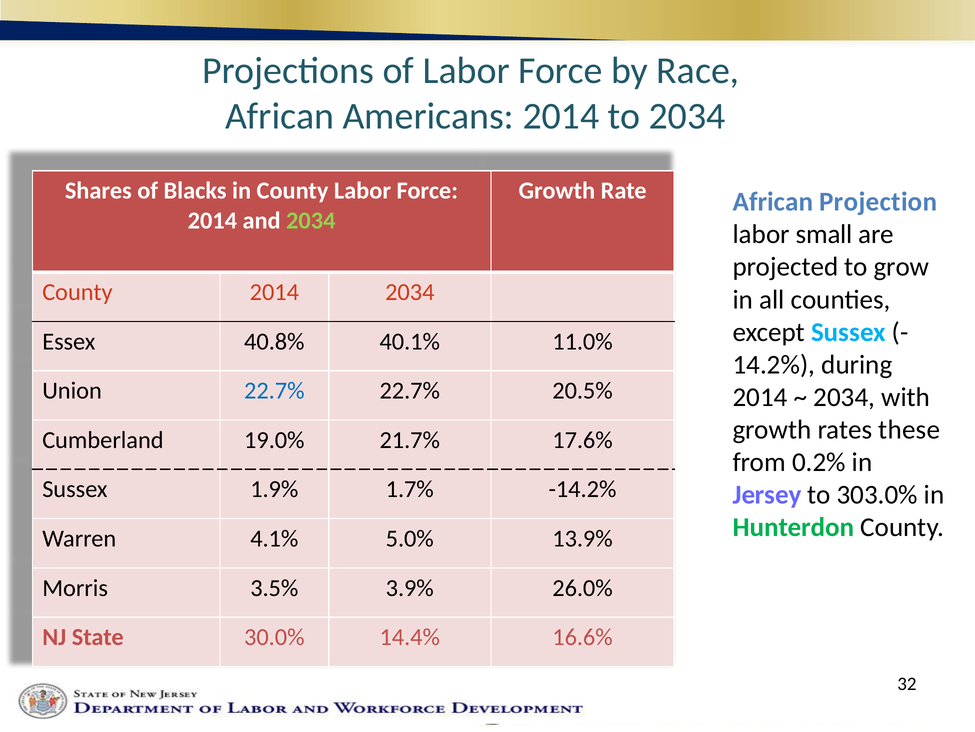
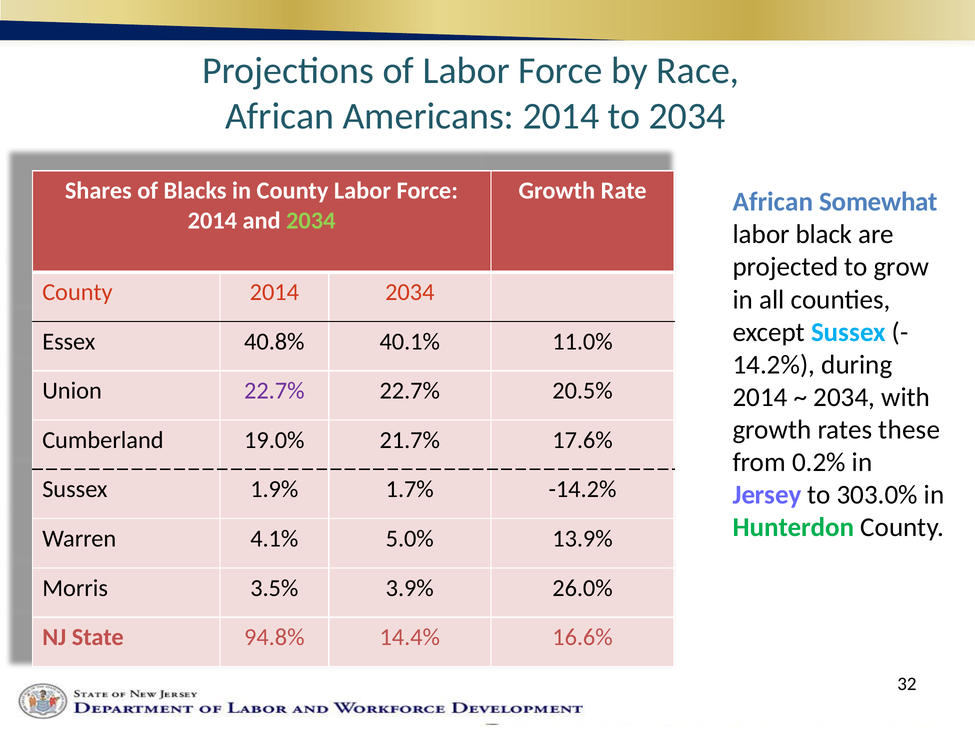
Projection: Projection -> Somewhat
small: small -> black
22.7% at (274, 390) colour: blue -> purple
30.0%: 30.0% -> 94.8%
